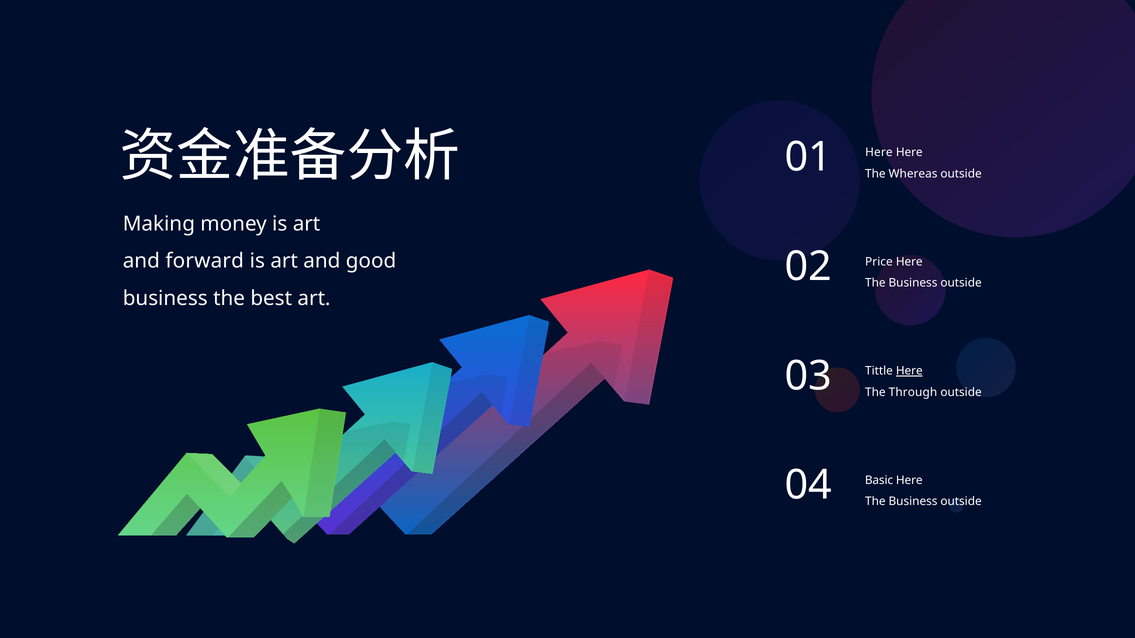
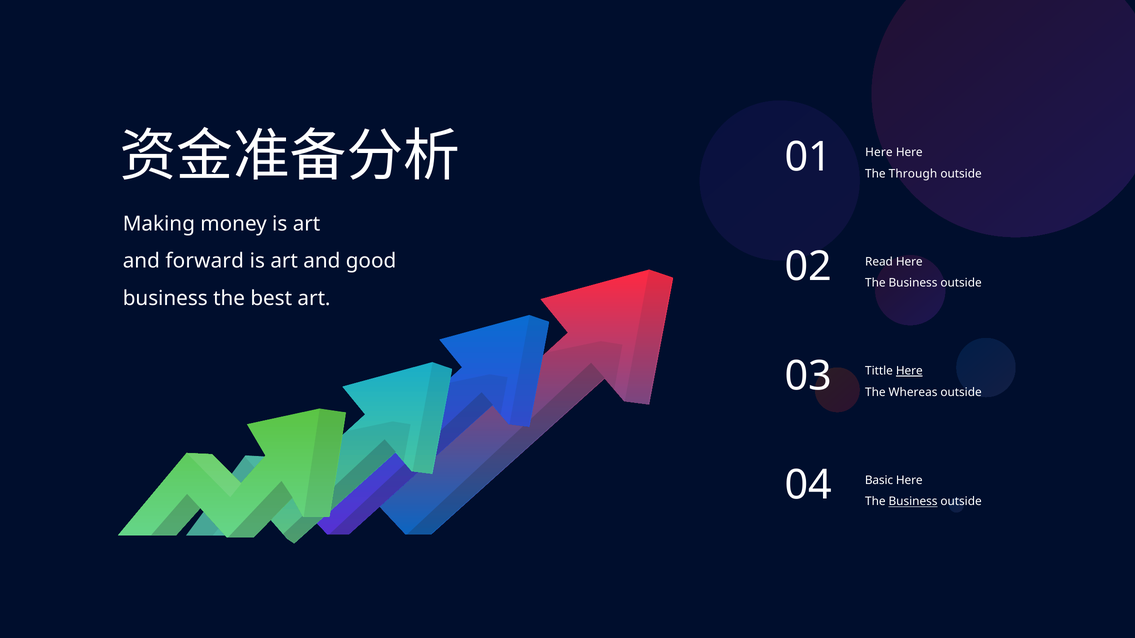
Whereas: Whereas -> Through
Price: Price -> Read
Through: Through -> Whereas
Business at (913, 502) underline: none -> present
